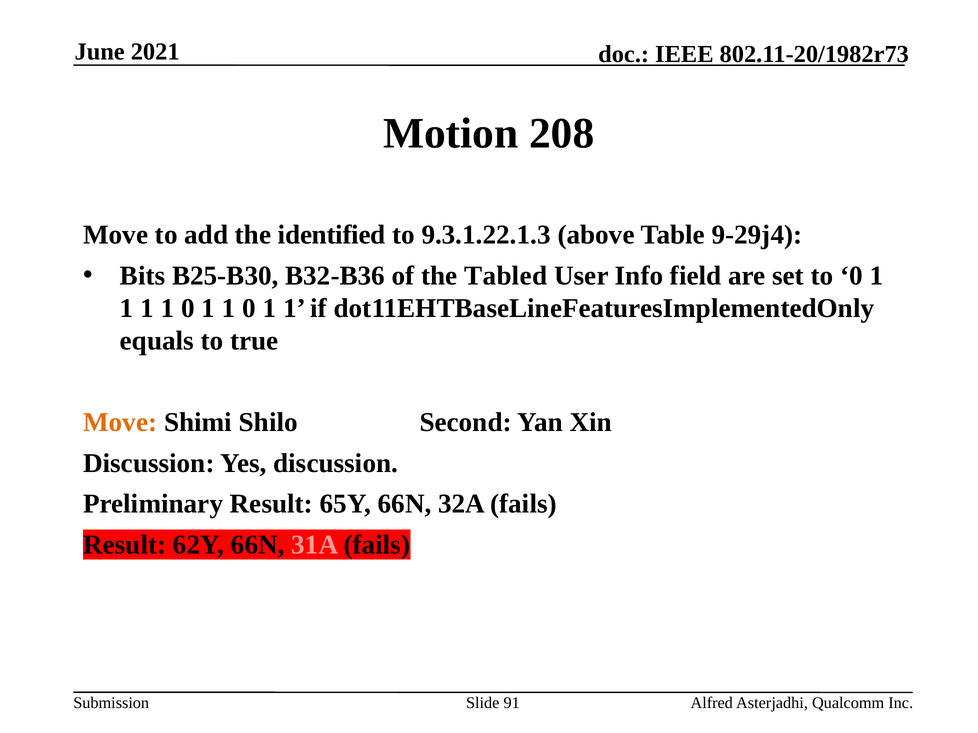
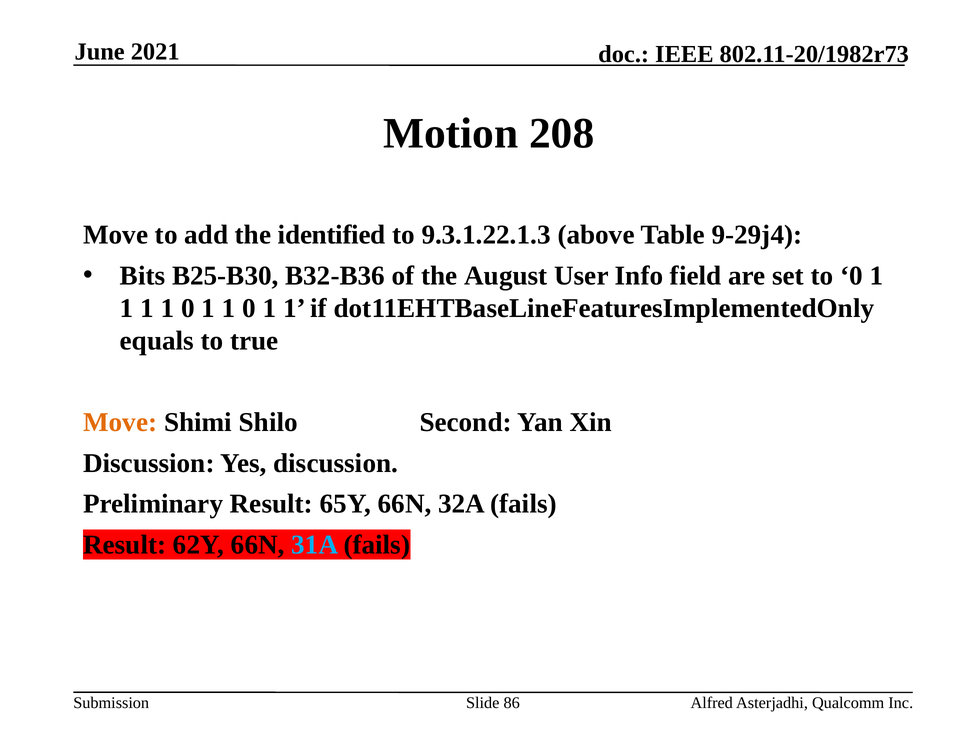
Tabled: Tabled -> August
31A colour: pink -> light blue
91: 91 -> 86
